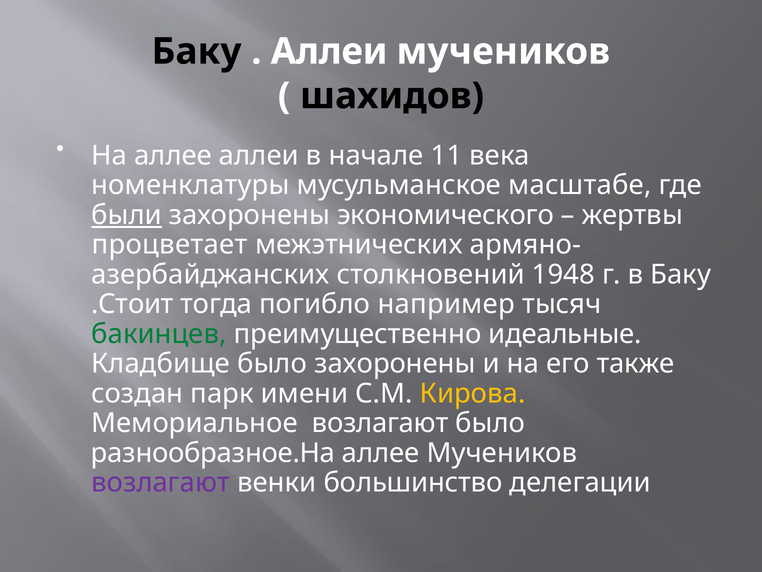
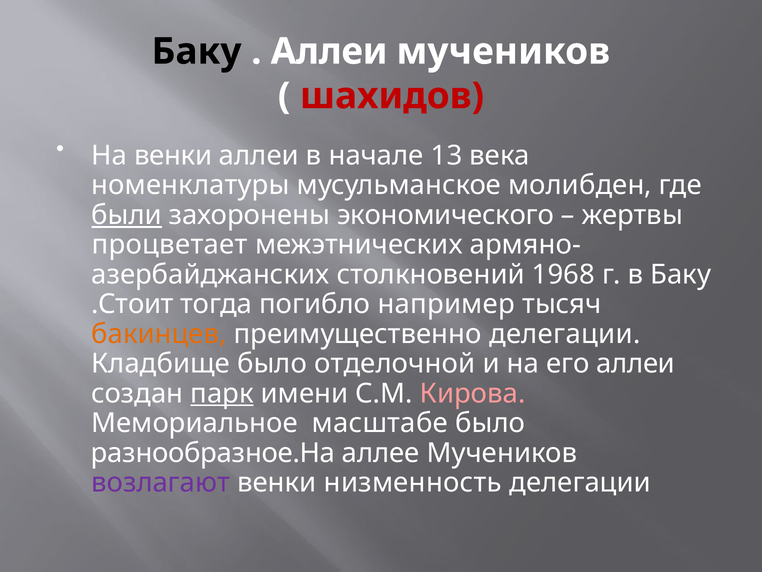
шахидов colour: black -> red
На аллее: аллее -> венки
11: 11 -> 13
масштабе: масштабе -> молибден
1948: 1948 -> 1968
бакинцев colour: green -> orange
преимущественно идеальные: идеальные -> делегации
было захоронены: захоронены -> отделочной
его также: также -> аллеи
парк underline: none -> present
Кирова colour: yellow -> pink
Мемориальное возлагают: возлагают -> масштабе
большинство: большинство -> низменность
